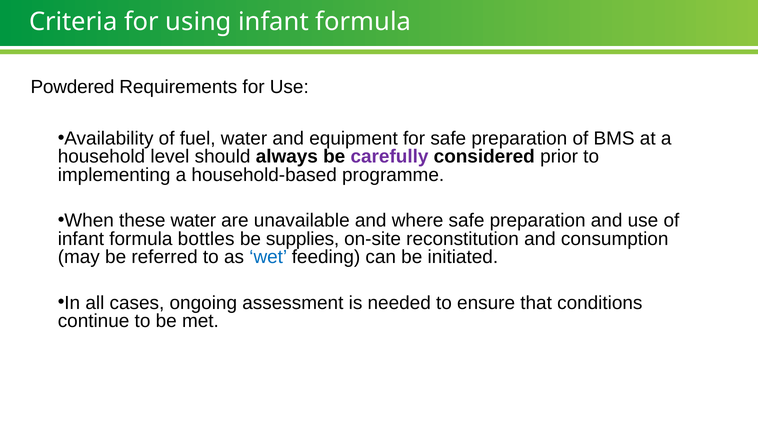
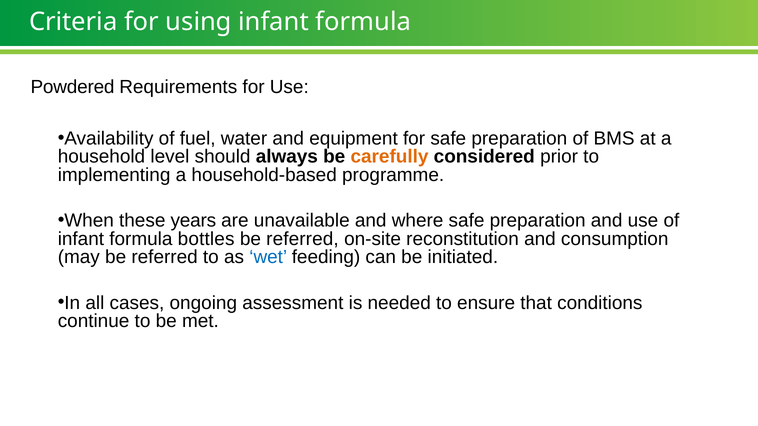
carefully colour: purple -> orange
these water: water -> years
supplies at (303, 239): supplies -> referred
